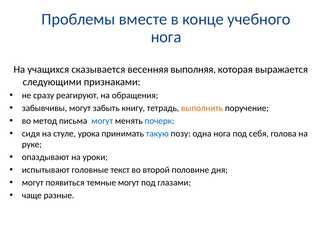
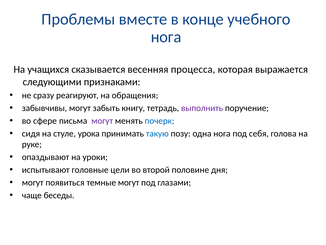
выполняя: выполняя -> процесса
выполнить colour: orange -> purple
метод: метод -> сфере
могут at (102, 121) colour: blue -> purple
текст: текст -> цели
разные: разные -> беседы
